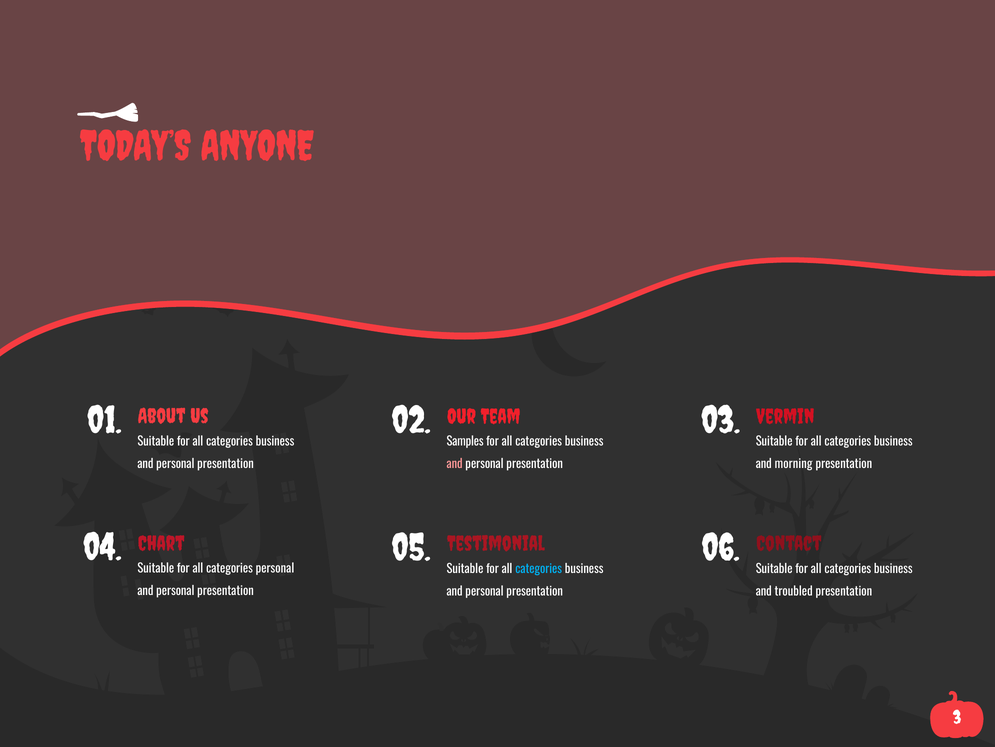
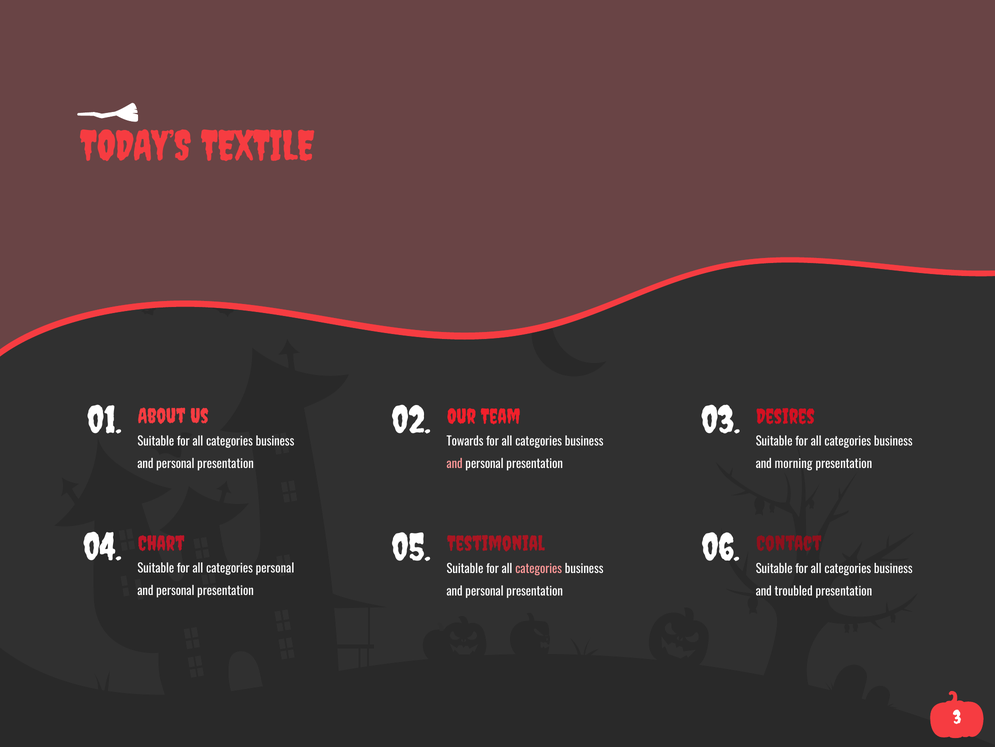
ANYONE: ANYONE -> TEXTILE
Vermin: Vermin -> Desires
Samples: Samples -> Towards
categories at (539, 568) colour: light blue -> pink
